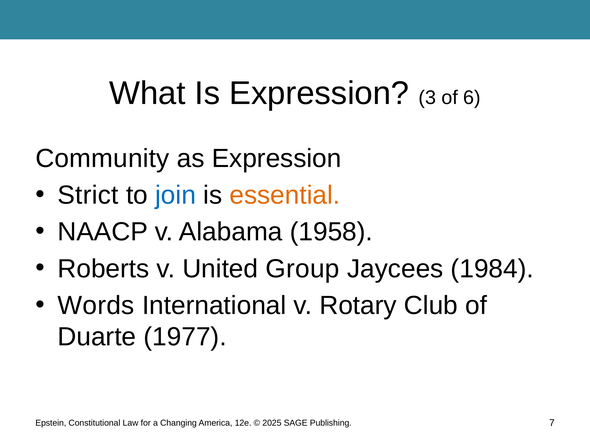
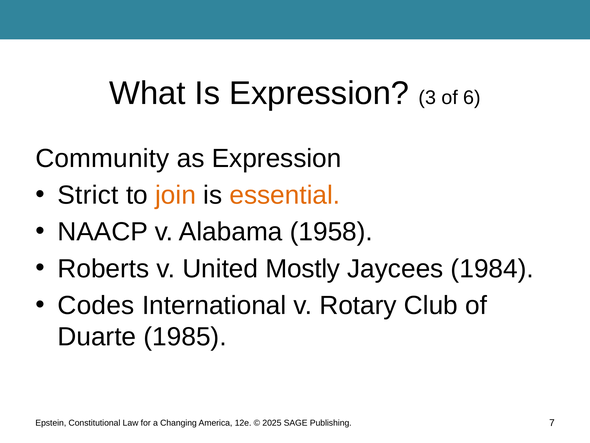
join colour: blue -> orange
Group: Group -> Mostly
Words: Words -> Codes
1977: 1977 -> 1985
